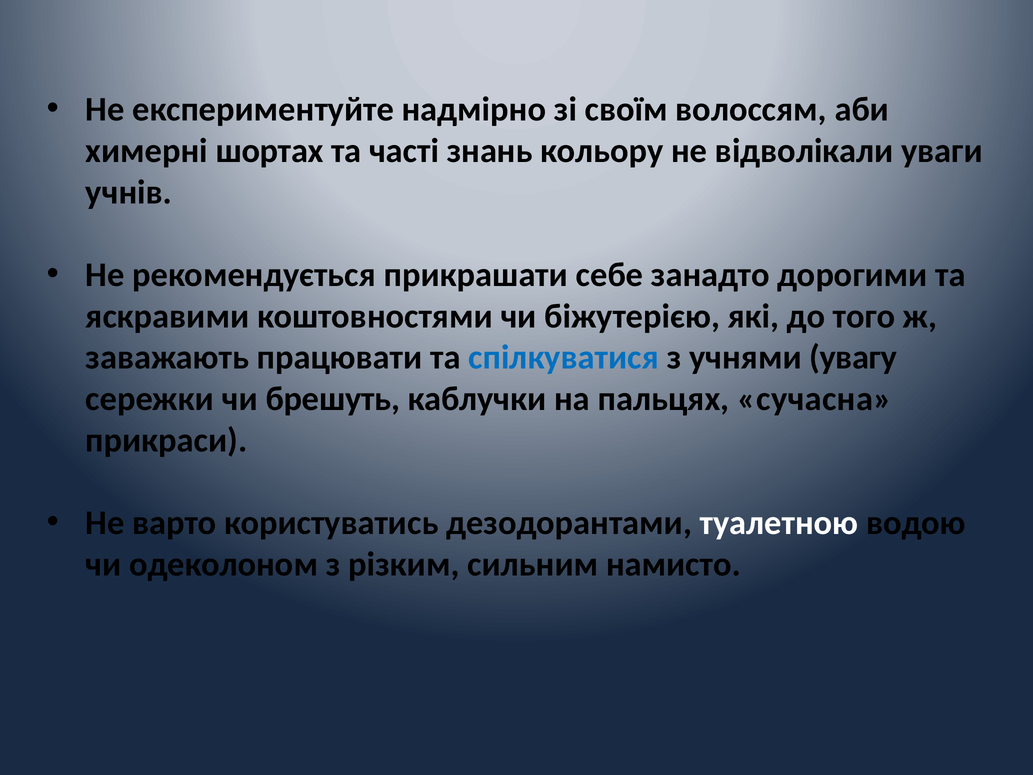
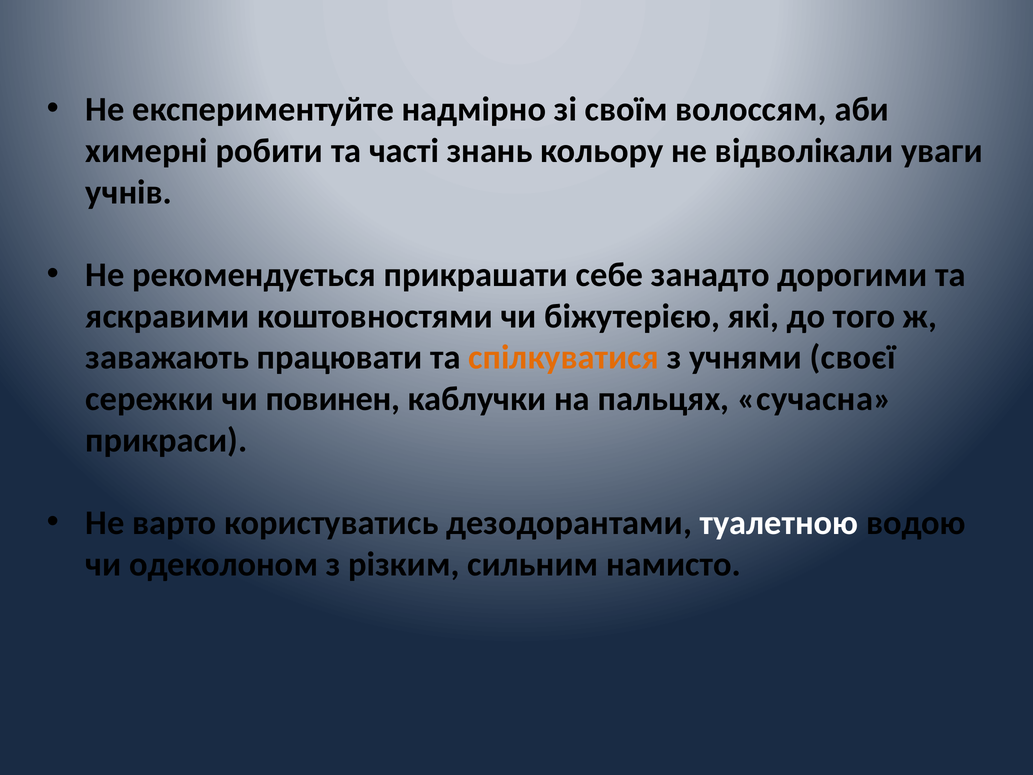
шортах: шортах -> робити
спілкуватися colour: blue -> orange
увагу: увагу -> своєї
брешуть: брешуть -> повинен
